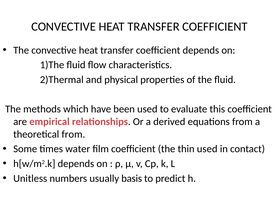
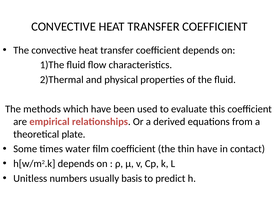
theoretical from: from -> plate
thin used: used -> have
